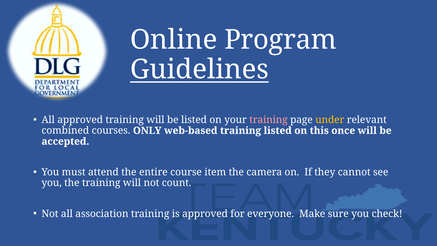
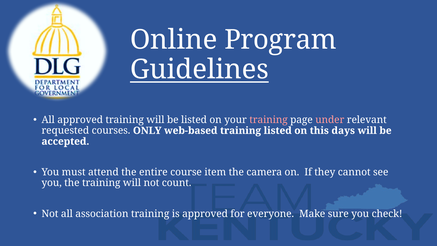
under colour: yellow -> pink
combined: combined -> requested
once: once -> days
